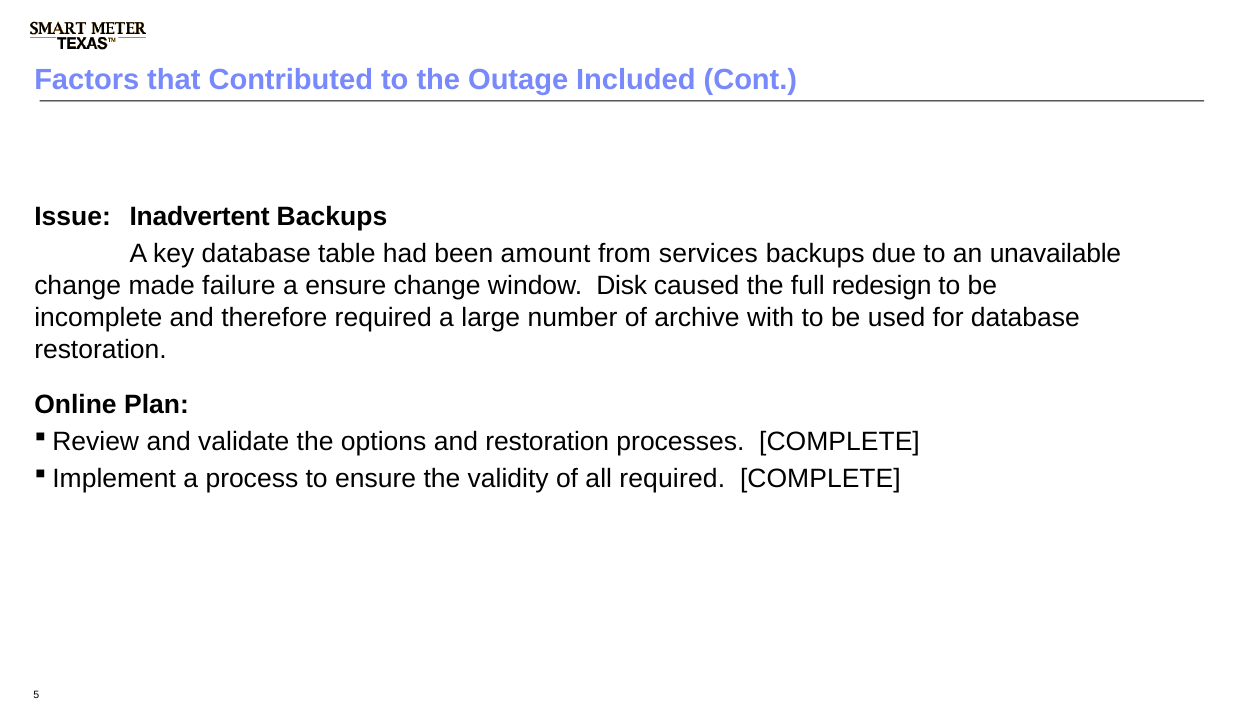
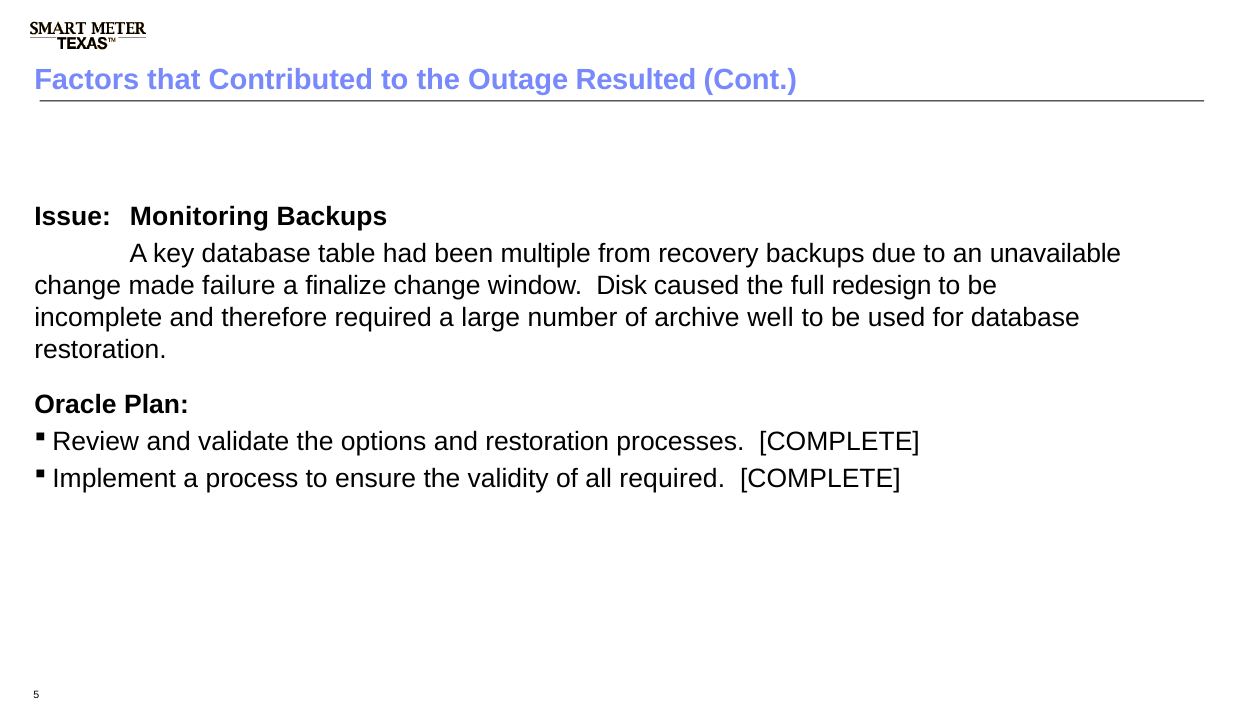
Included: Included -> Resulted
Inadvertent: Inadvertent -> Monitoring
amount: amount -> multiple
services: services -> recovery
a ensure: ensure -> finalize
with: with -> well
Online: Online -> Oracle
